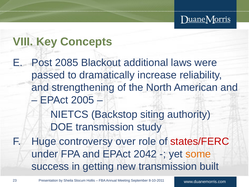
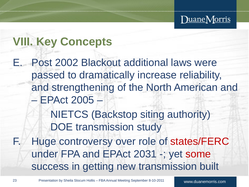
2085: 2085 -> 2002
2042: 2042 -> 2031
some colour: orange -> red
